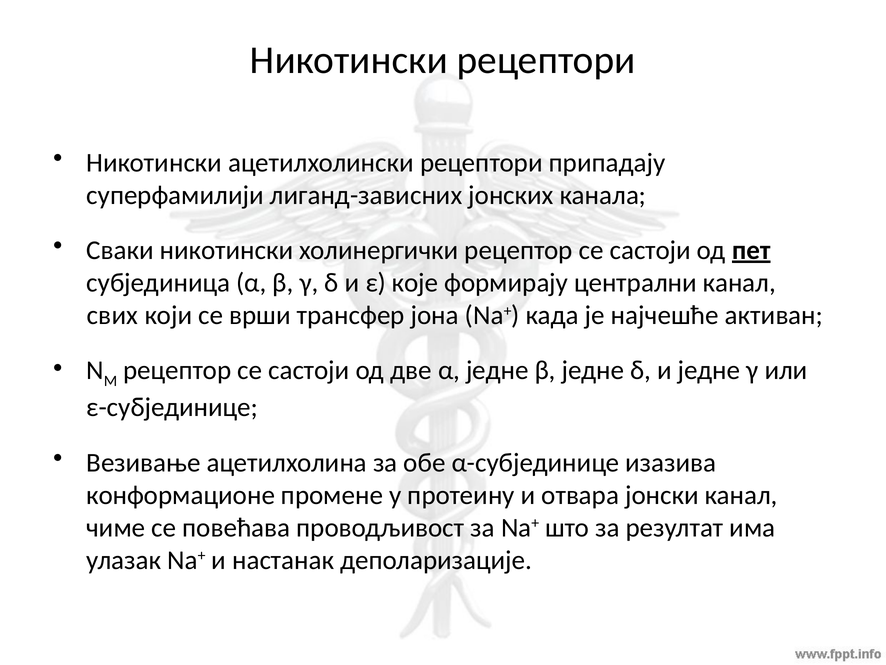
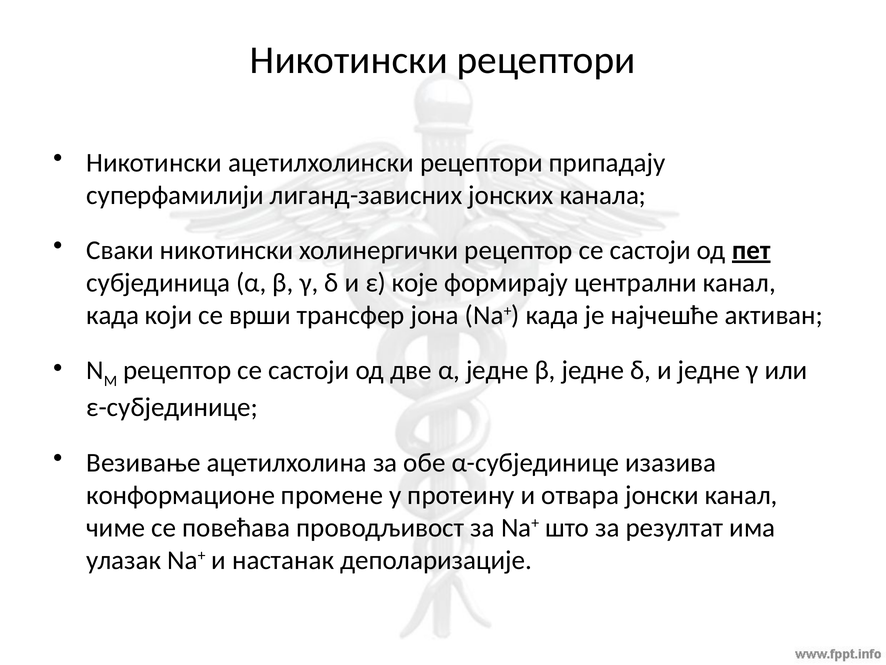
свих at (112, 315): свих -> када
